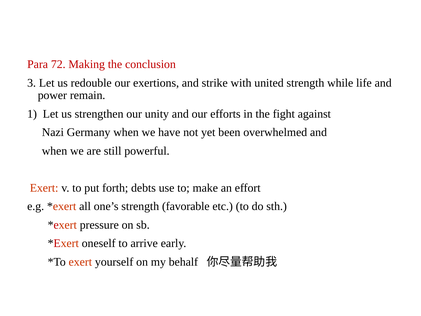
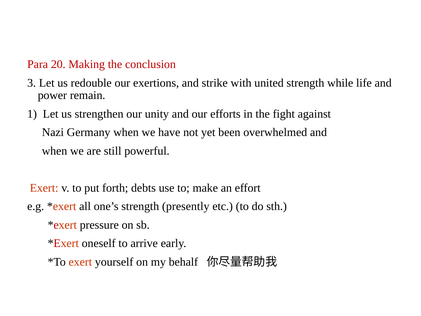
72: 72 -> 20
favorable: favorable -> presently
